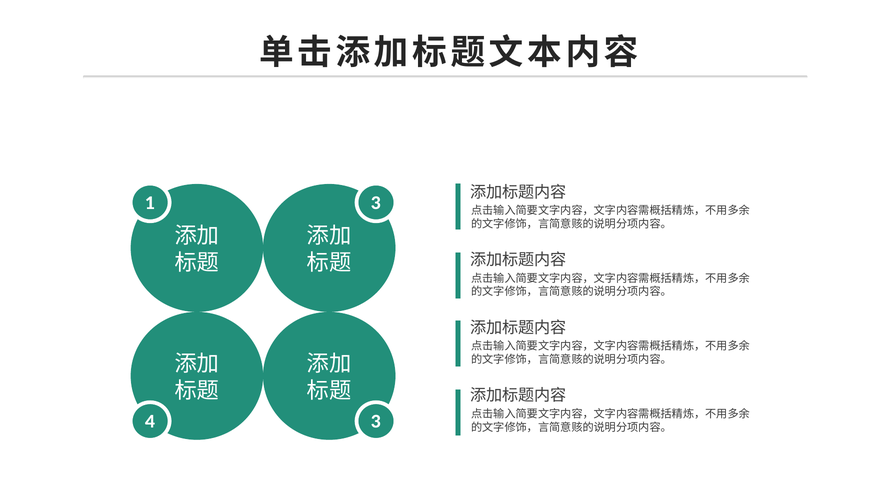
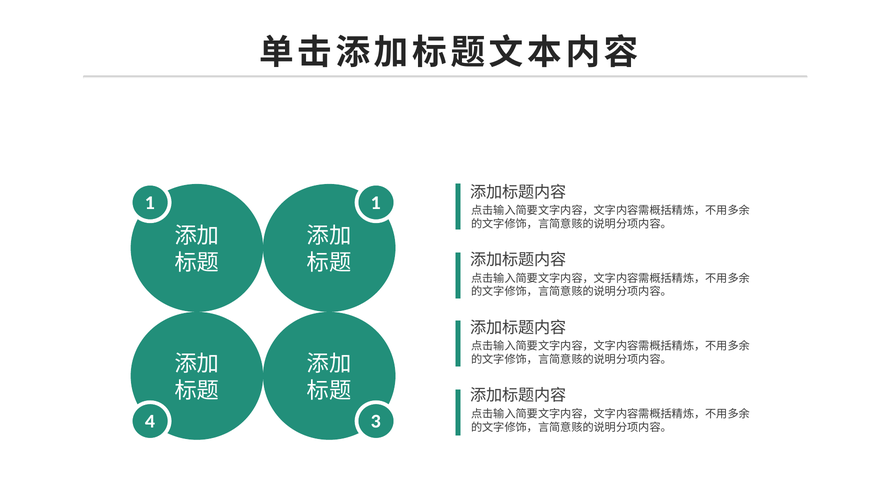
1 3: 3 -> 1
